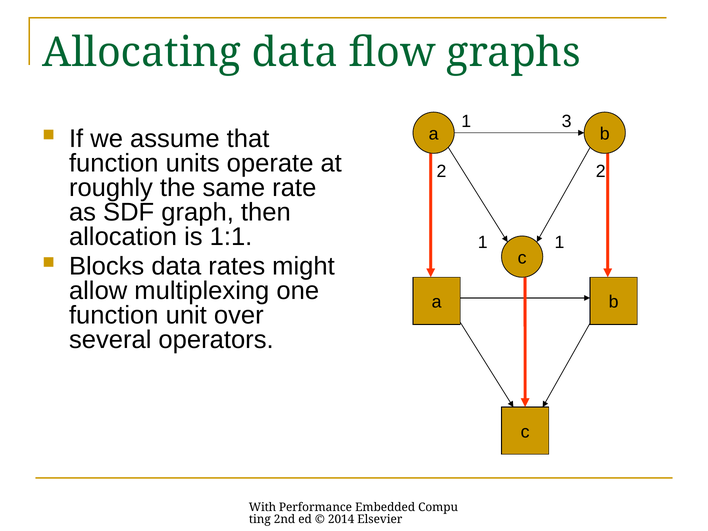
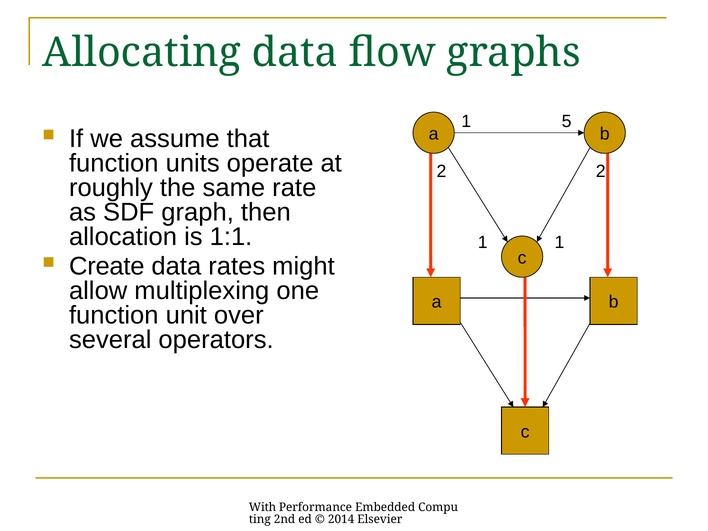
3: 3 -> 5
Blocks: Blocks -> Create
